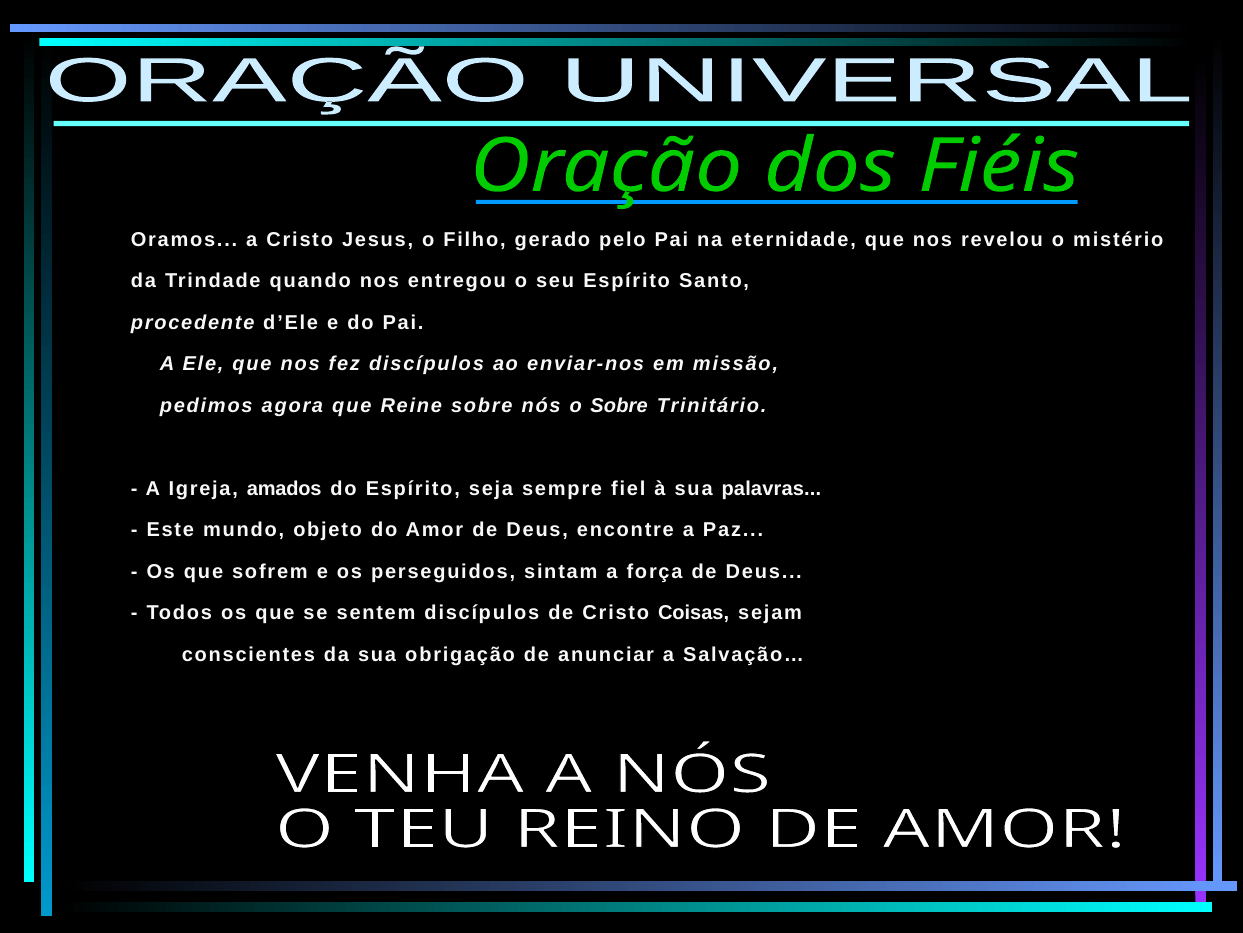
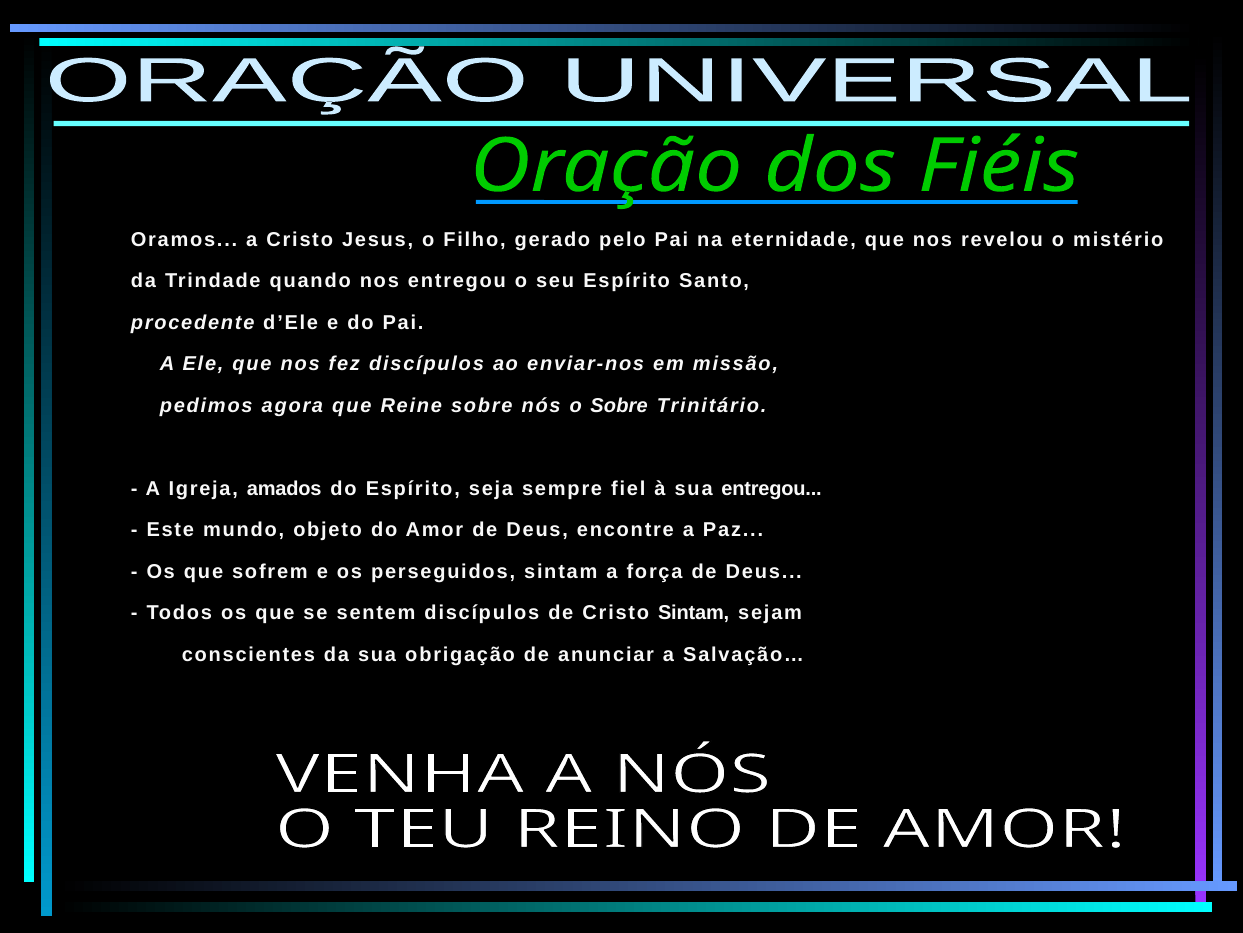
sua palavras: palavras -> entregou
Cristo Coisas: Coisas -> Sintam
